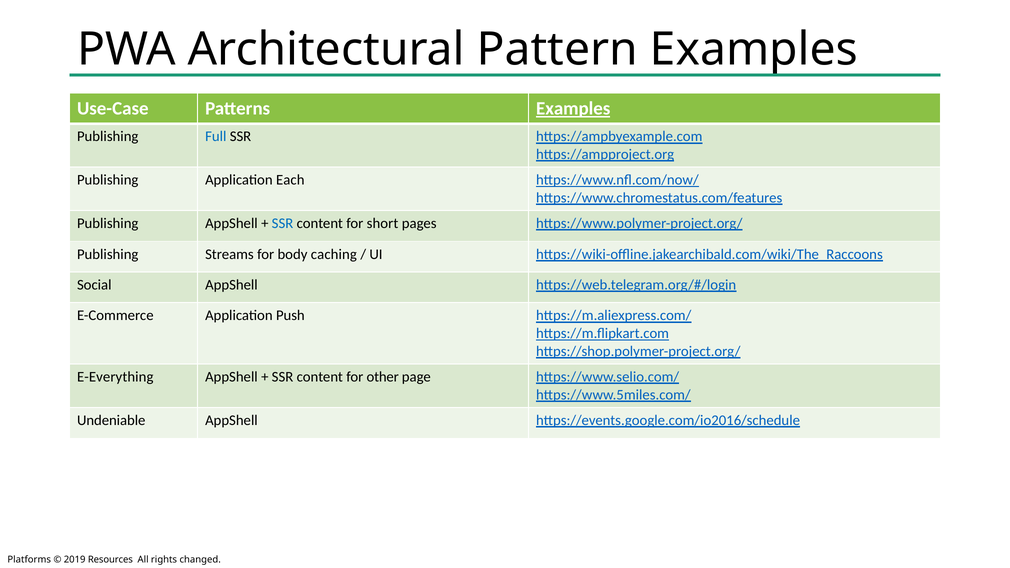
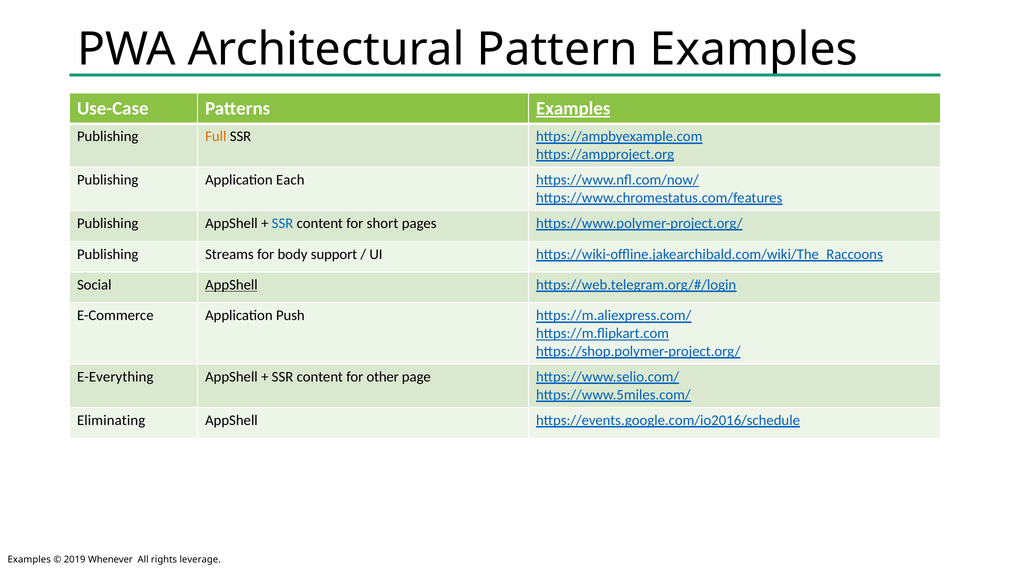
Full colour: blue -> orange
caching: caching -> support
AppShell at (231, 285) underline: none -> present
Undeniable: Undeniable -> Eliminating
Platforms at (29, 560): Platforms -> Examples
Resources: Resources -> Whenever
changed: changed -> leverage
